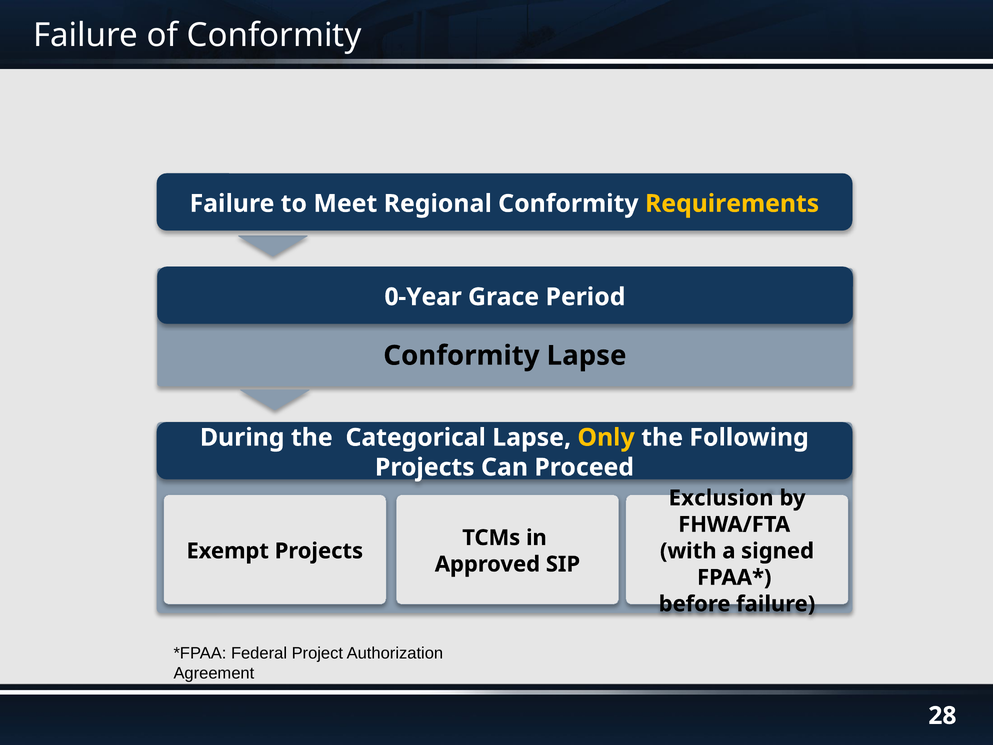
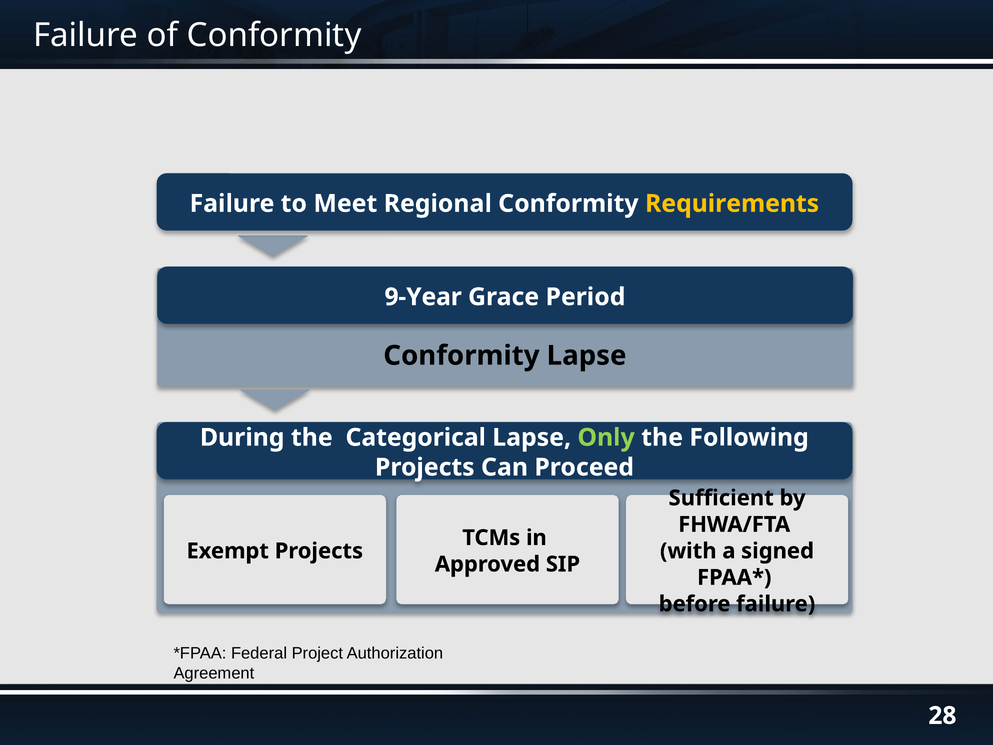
0-Year: 0-Year -> 9-Year
Only colour: yellow -> light green
Exclusion: Exclusion -> Sufficient
